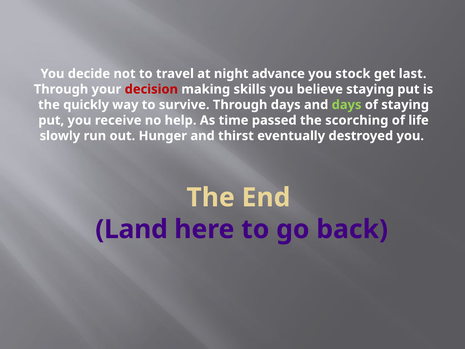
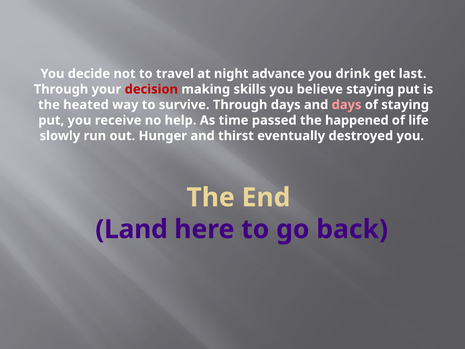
stock: stock -> drink
quickly: quickly -> heated
days at (347, 105) colour: light green -> pink
scorching: scorching -> happened
